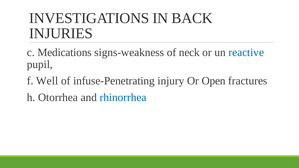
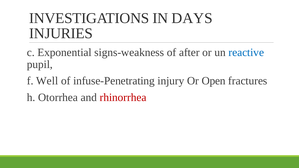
BACK: BACK -> DAYS
Medications: Medications -> Exponential
neck: neck -> after
rhinorrhea colour: blue -> red
